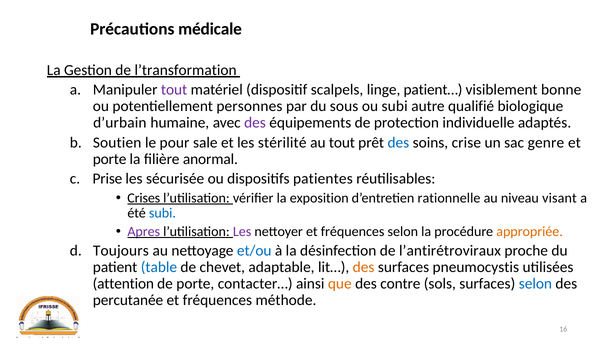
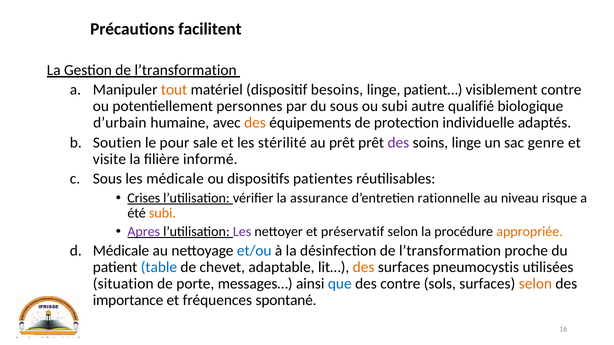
médicale: médicale -> facilitent
tout at (174, 90) colour: purple -> orange
scalpels: scalpels -> besoins
visiblement bonne: bonne -> contre
des at (255, 123) colour: purple -> orange
au tout: tout -> prêt
des at (398, 143) colour: blue -> purple
soins crise: crise -> linge
porte at (110, 159): porte -> visite
anormal: anormal -> informé
Prise at (107, 179): Prise -> Sous
les sécurisée: sécurisée -> médicale
exposition: exposition -> assurance
visant: visant -> risque
subi at (162, 213) colour: blue -> orange
nettoyer et fréquences: fréquences -> préservatif
Toujours at (121, 251): Toujours -> Médicale
désinfection de l’antirétroviraux: l’antirétroviraux -> l’transformation
attention: attention -> situation
contacter…: contacter… -> messages…
que colour: orange -> blue
selon at (535, 284) colour: blue -> orange
percutanée: percutanée -> importance
méthode: méthode -> spontané
